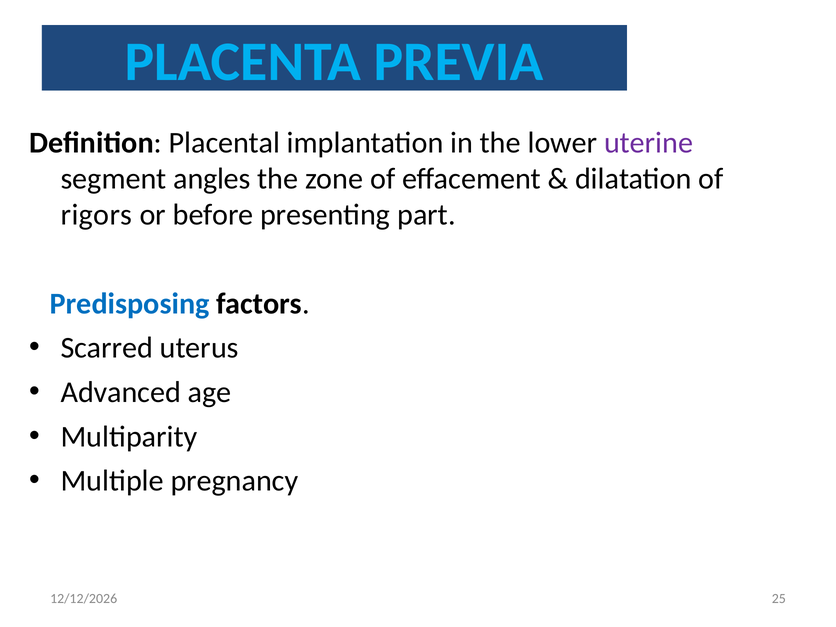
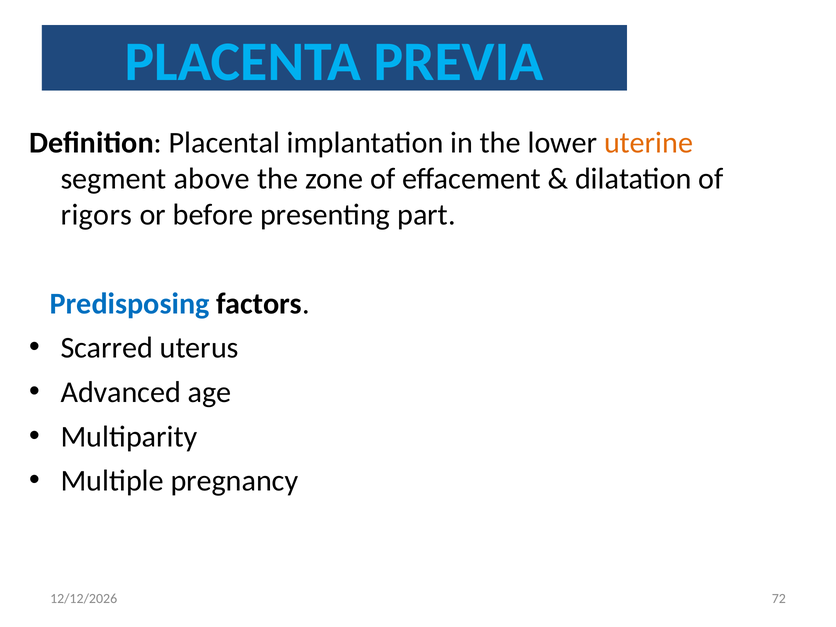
uterine colour: purple -> orange
angles: angles -> above
25: 25 -> 72
